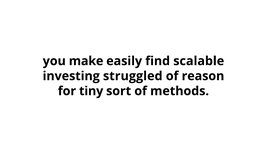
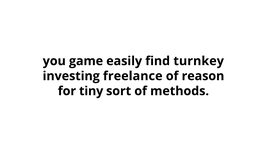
make: make -> game
scalable: scalable -> turnkey
struggled: struggled -> freelance
